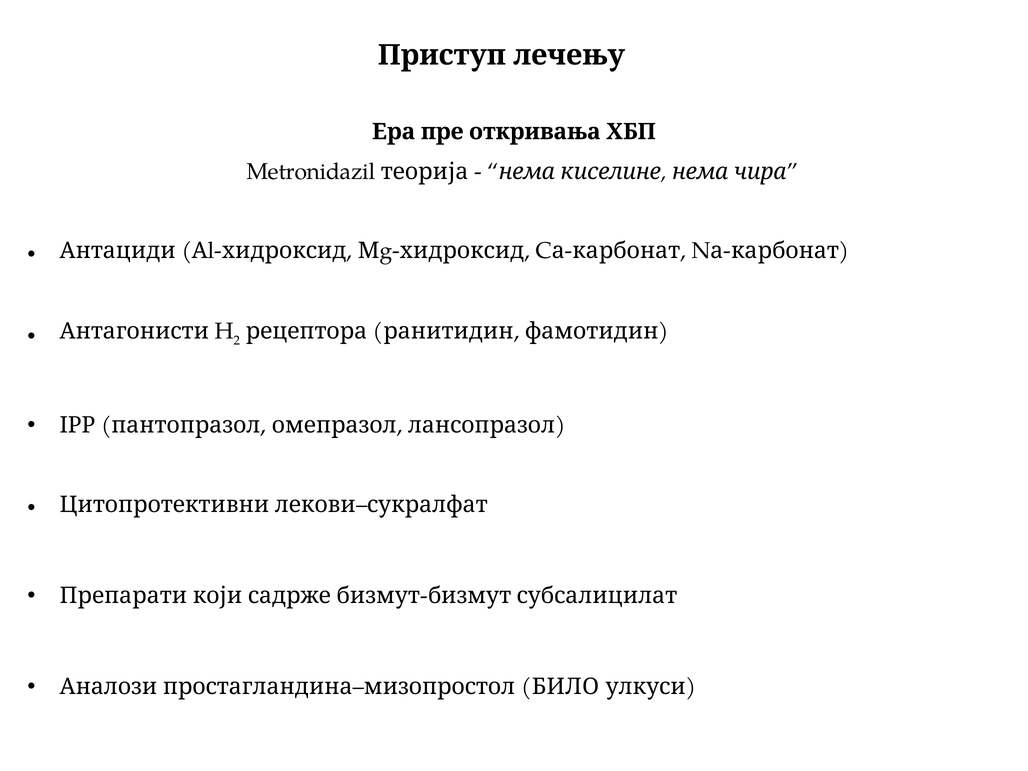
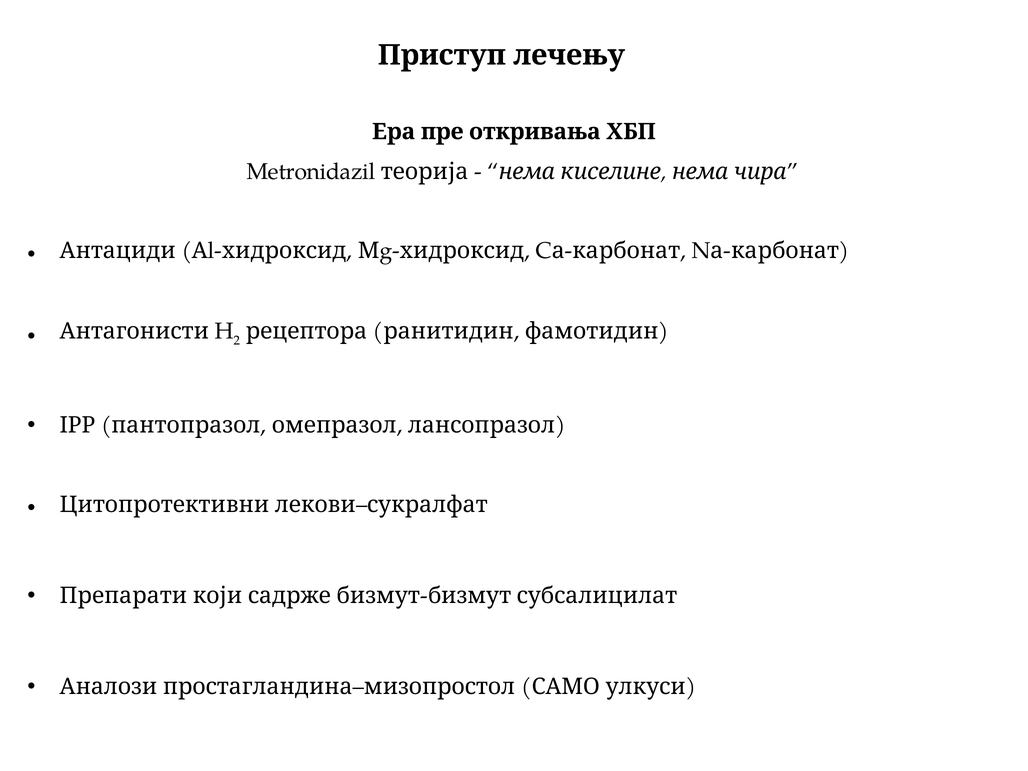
БИЛО: БИЛО -> САМО
